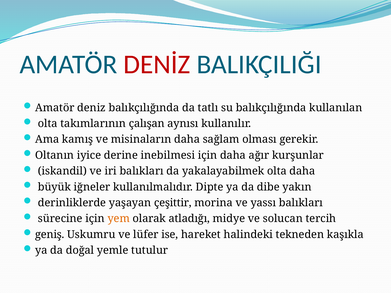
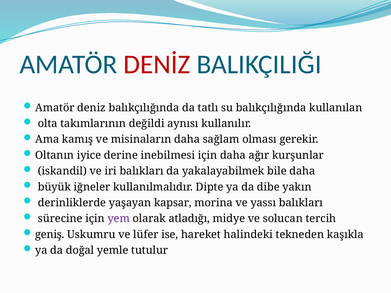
çalışan: çalışan -> değildi
yakalayabilmek olta: olta -> bile
çeşittir: çeşittir -> kapsar
yem colour: orange -> purple
